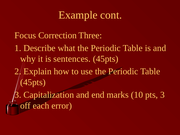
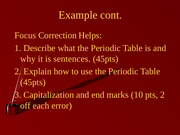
Three: Three -> Helps
pts 3: 3 -> 2
